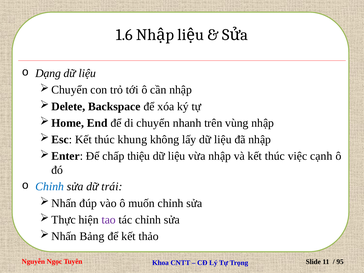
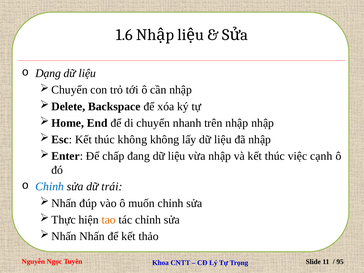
trên vùng: vùng -> nhập
thúc khung: khung -> không
thiệu: thiệu -> đang
tao colour: purple -> orange
Bảng: Bảng -> Nhấn
